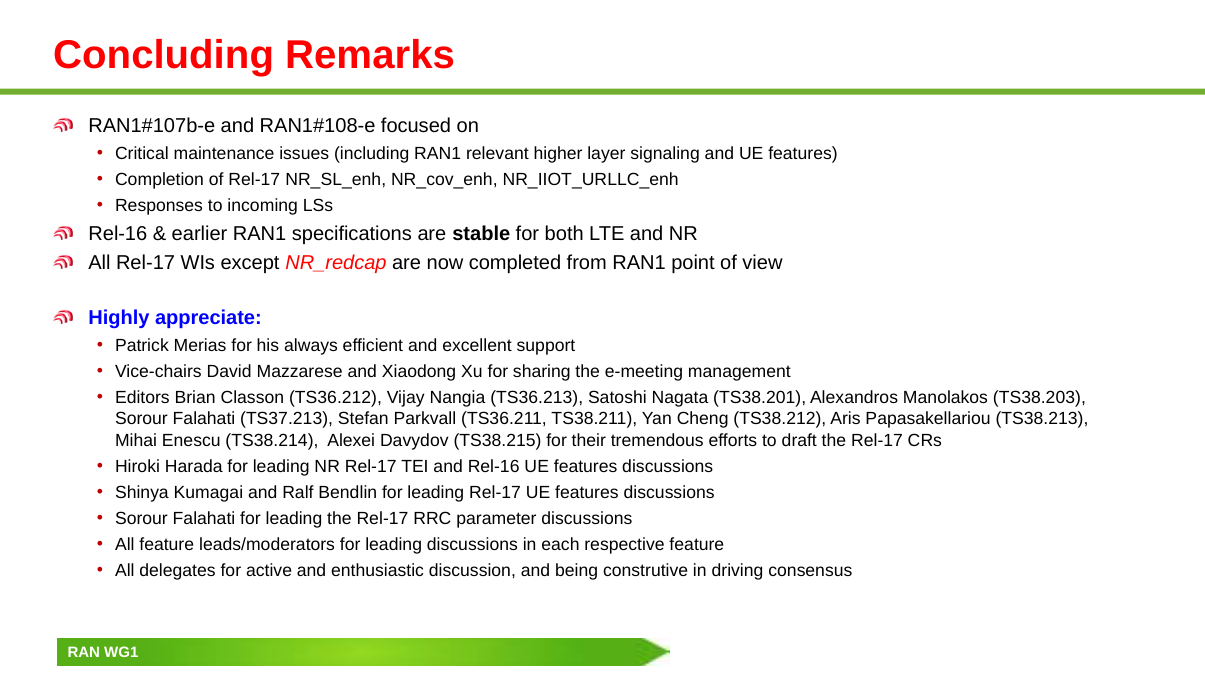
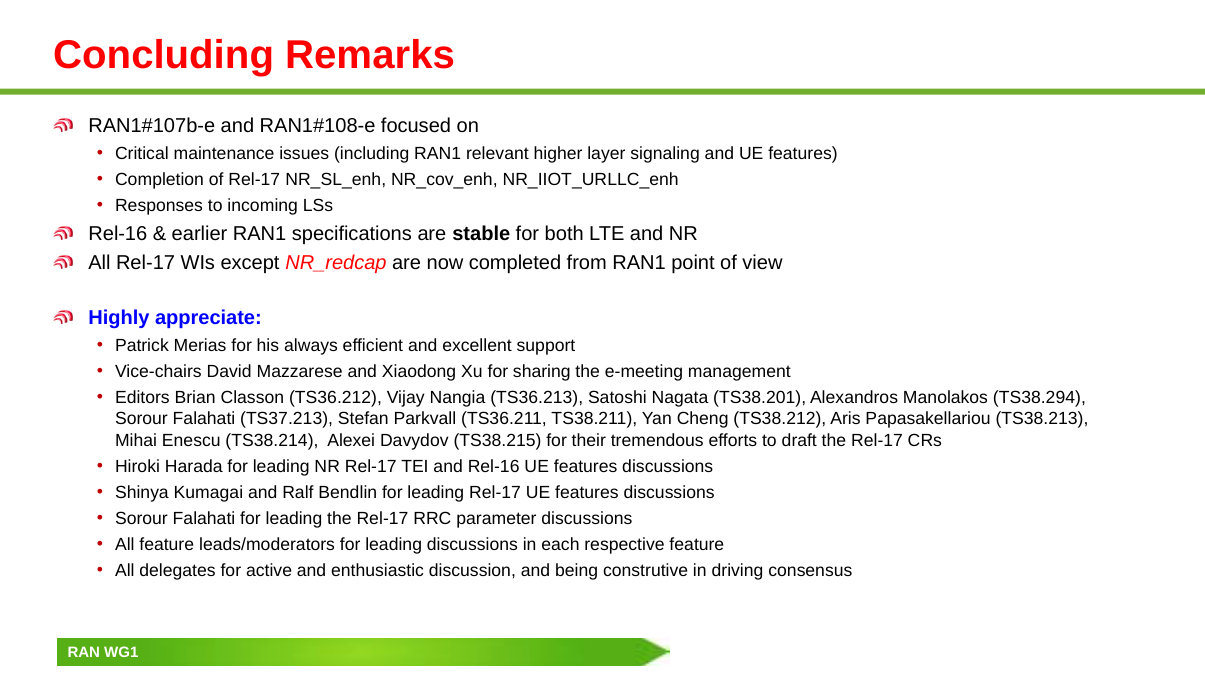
TS38.203: TS38.203 -> TS38.294
